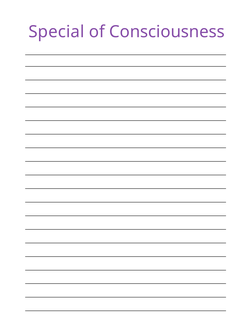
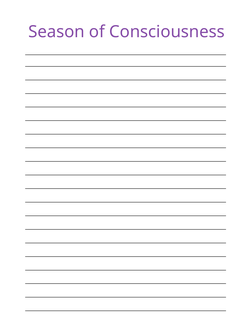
Special: Special -> Season
